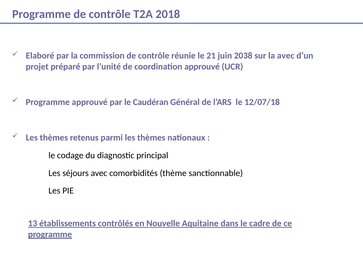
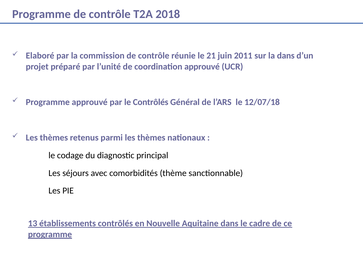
2038: 2038 -> 2011
la avec: avec -> dans
le Caudéran: Caudéran -> Contrôlés
